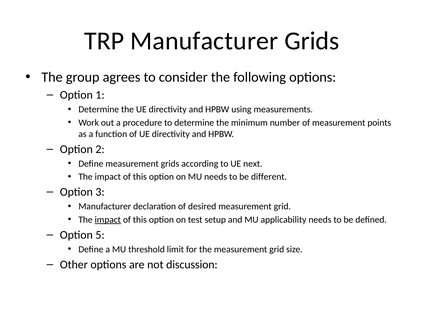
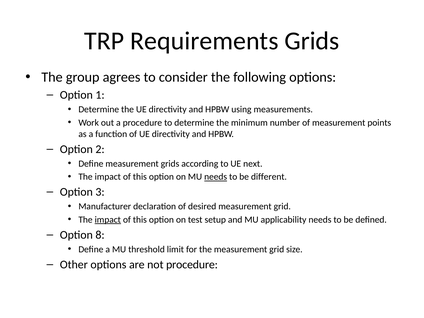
TRP Manufacturer: Manufacturer -> Requirements
needs at (216, 177) underline: none -> present
5: 5 -> 8
not discussion: discussion -> procedure
